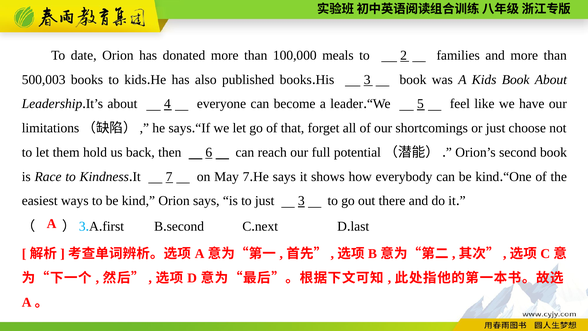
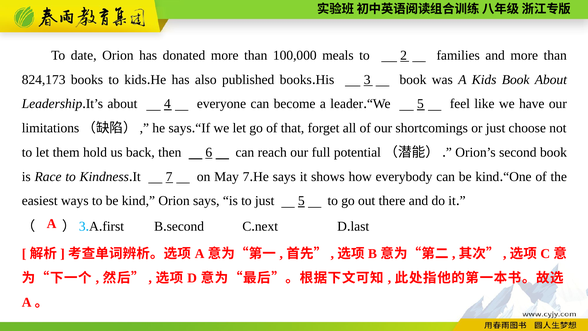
500,003: 500,003 -> 824,173
just 3: 3 -> 5
